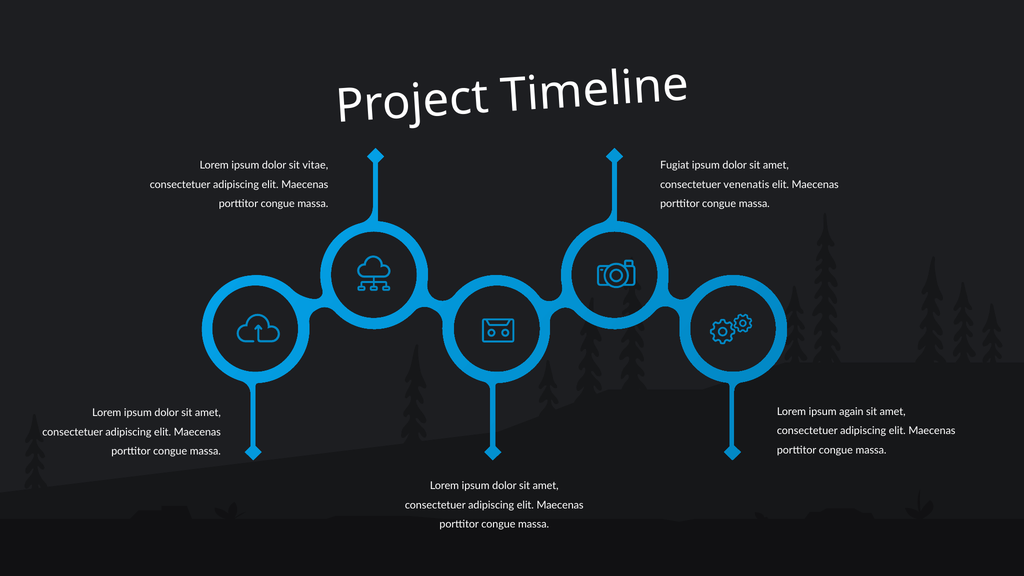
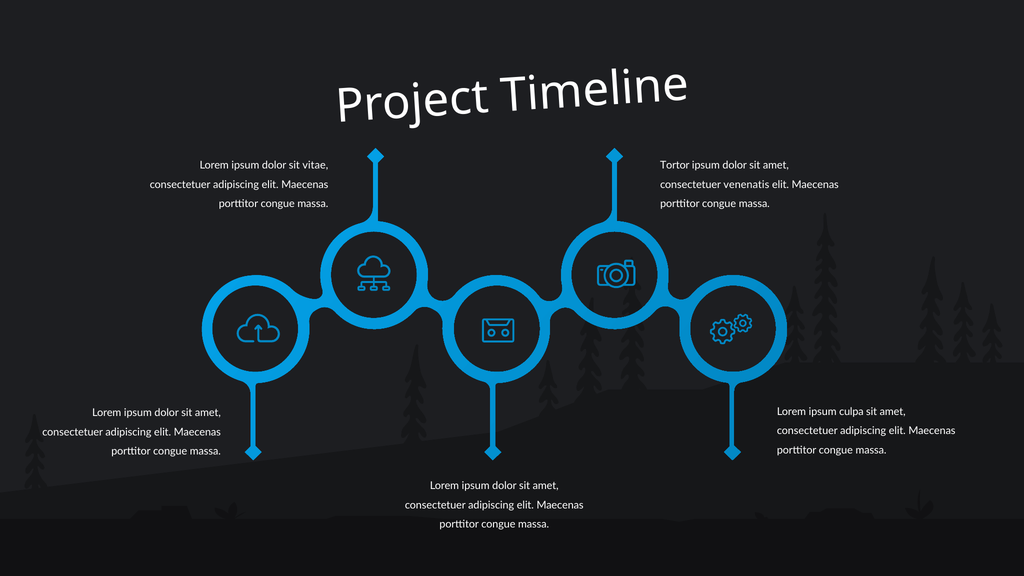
Fugiat: Fugiat -> Tortor
again: again -> culpa
